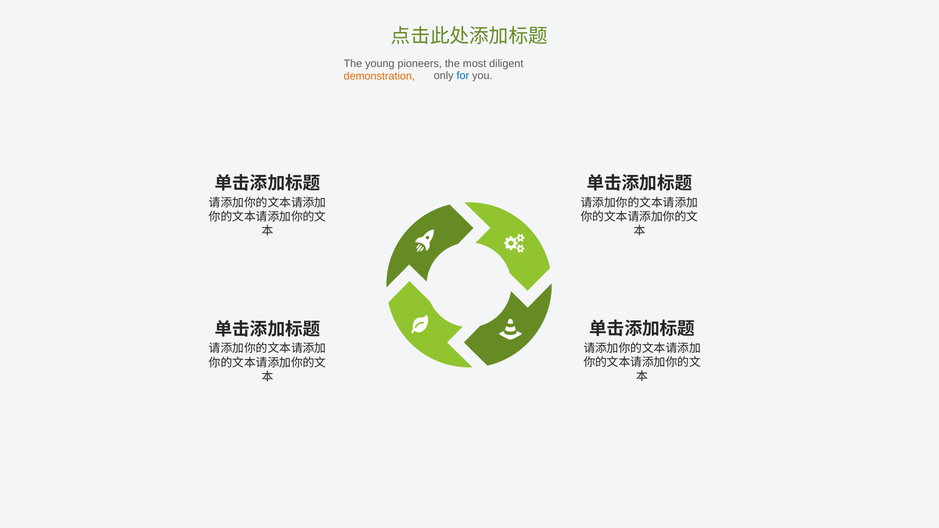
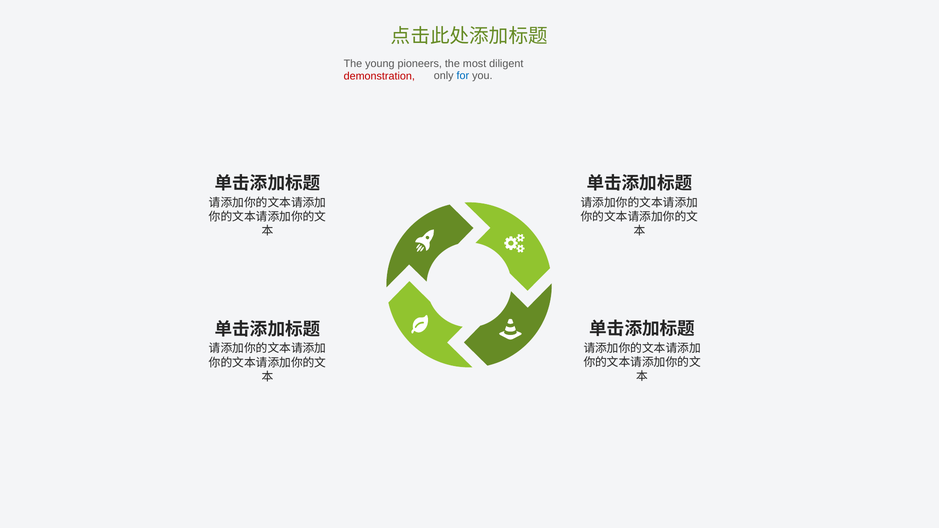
demonstration colour: orange -> red
